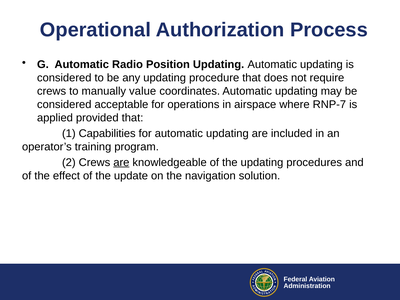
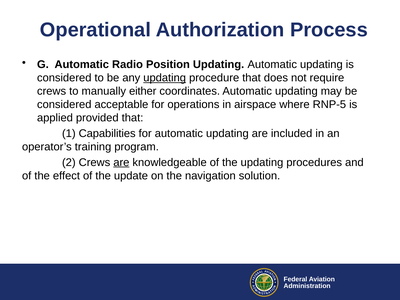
updating at (165, 78) underline: none -> present
value: value -> either
RNP-7: RNP-7 -> RNP-5
